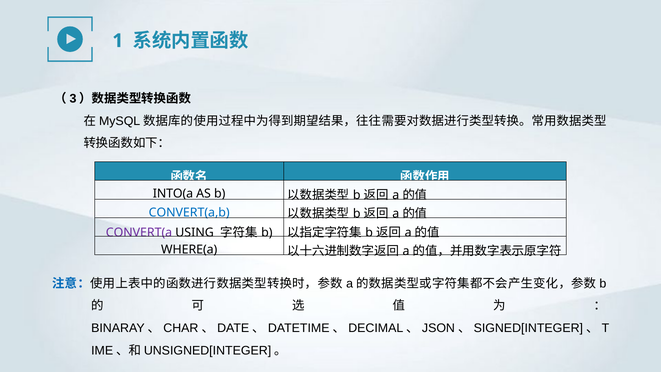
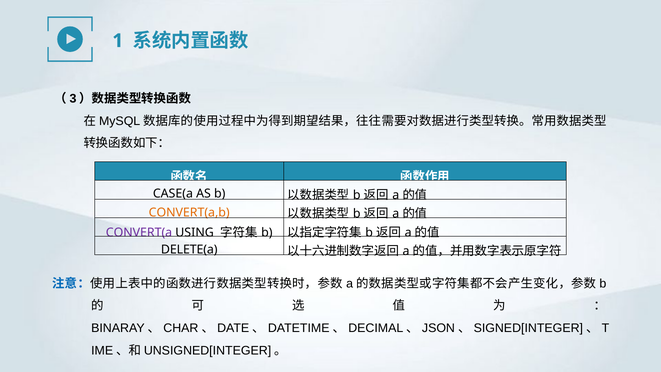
INTO(a: INTO(a -> CASE(a
CONVERT(a,b colour: blue -> orange
WHERE(a: WHERE(a -> DELETE(a
